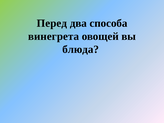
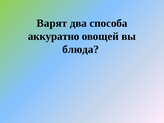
Перед: Перед -> Варят
винегрета: винегрета -> аккуратно
